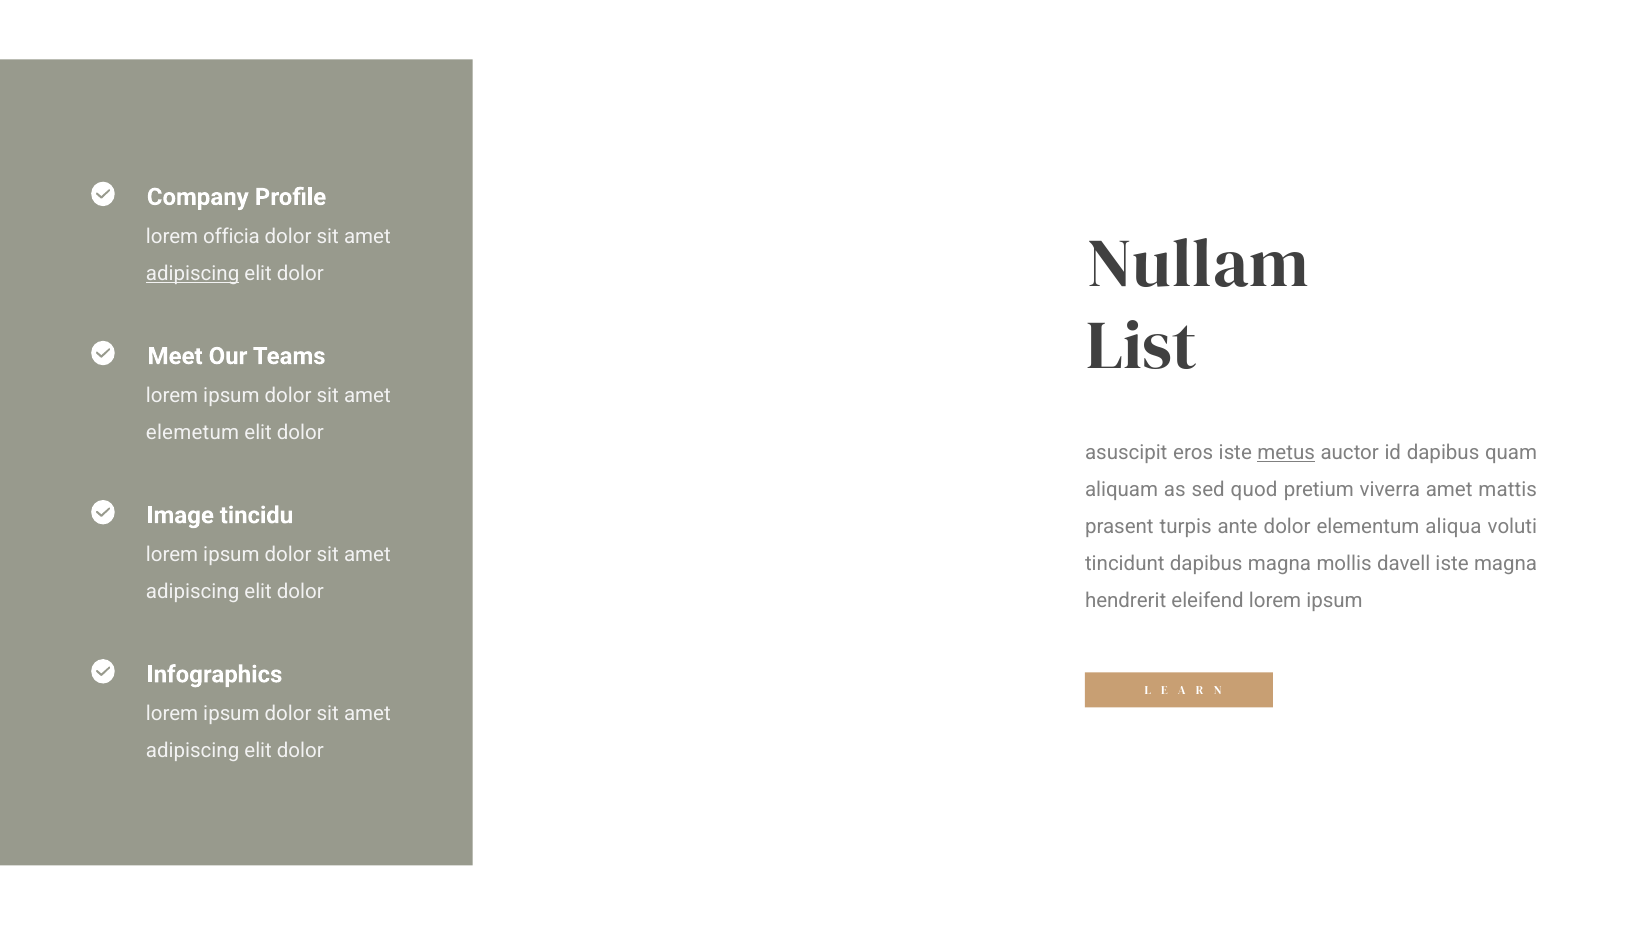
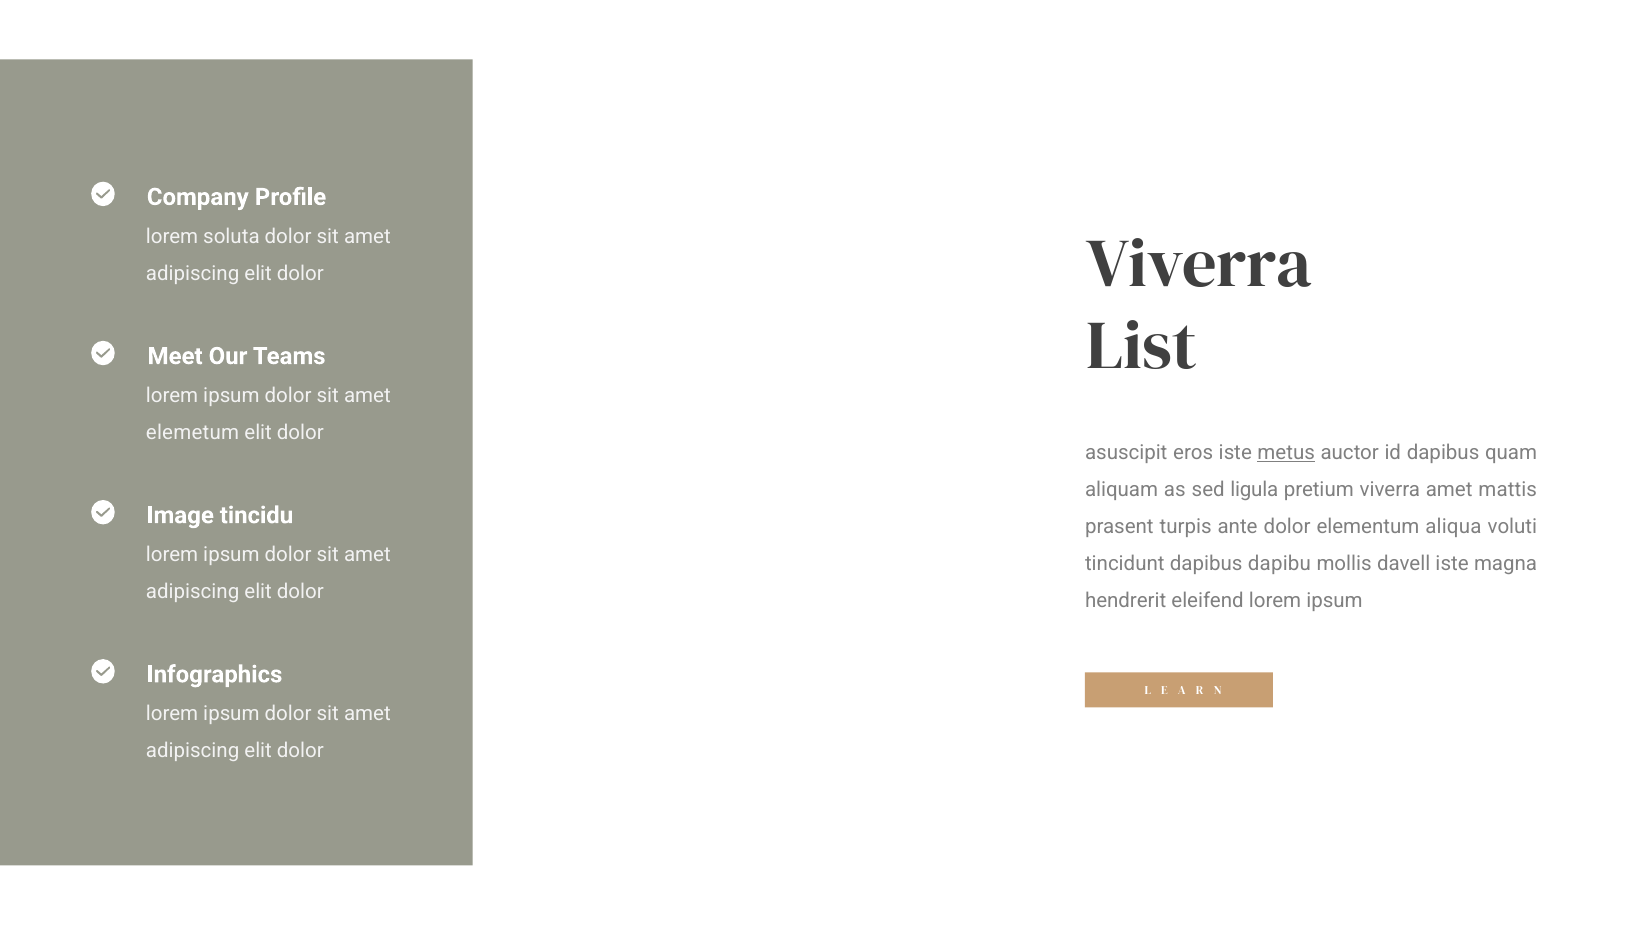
officia: officia -> soluta
Nullam at (1198, 263): Nullam -> Viverra
adipiscing at (193, 273) underline: present -> none
quod: quod -> ligula
dapibus magna: magna -> dapibu
